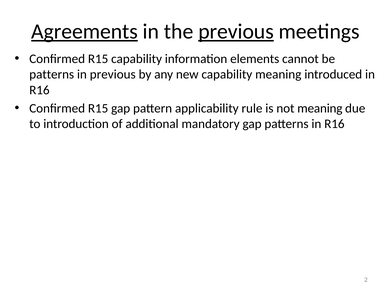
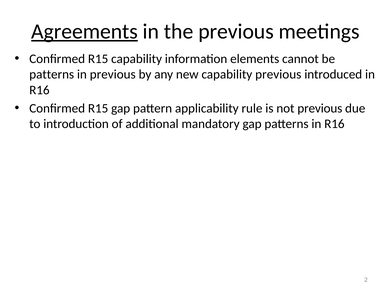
previous at (236, 31) underline: present -> none
capability meaning: meaning -> previous
not meaning: meaning -> previous
